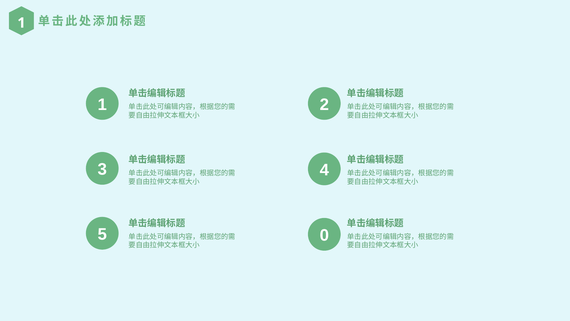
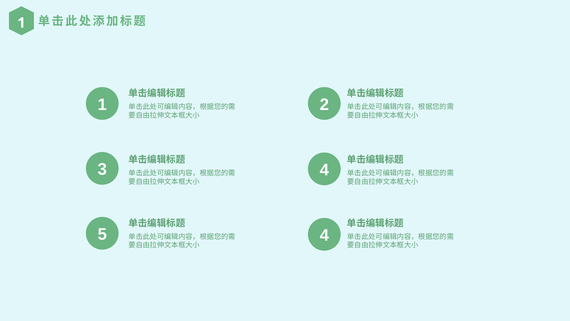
5 0: 0 -> 4
